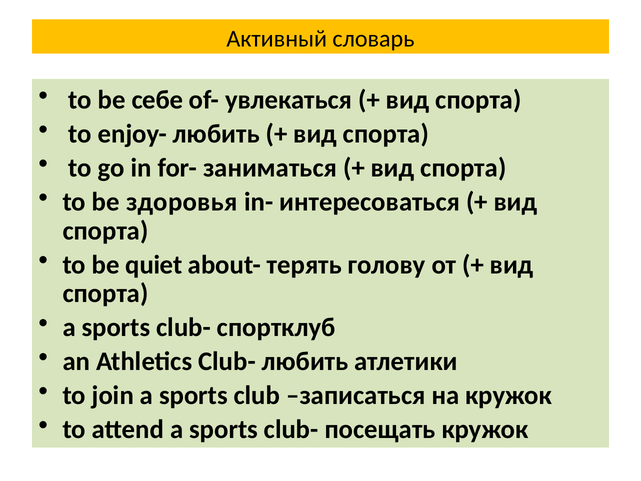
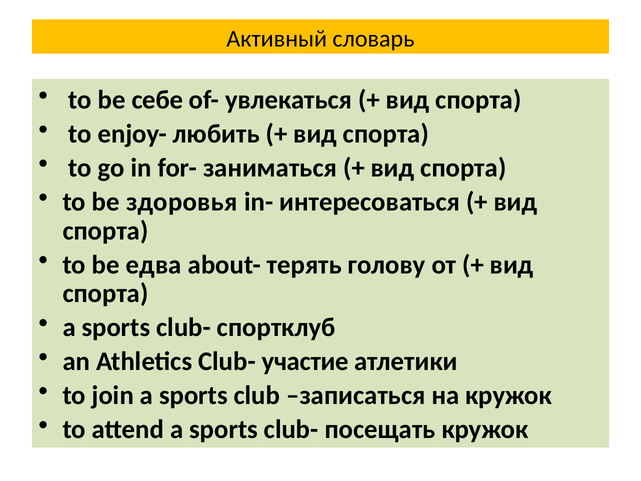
quiet: quiet -> едва
Club- любить: любить -> участие
